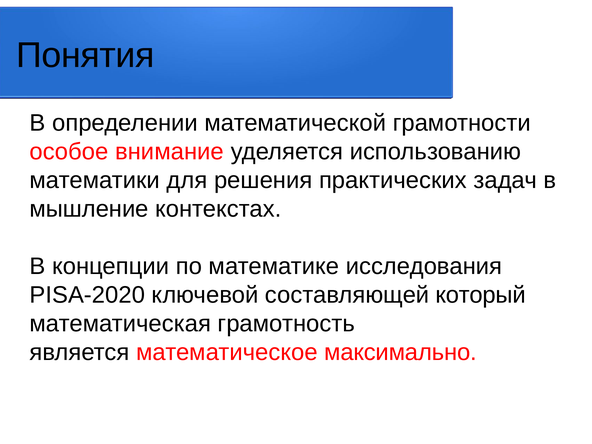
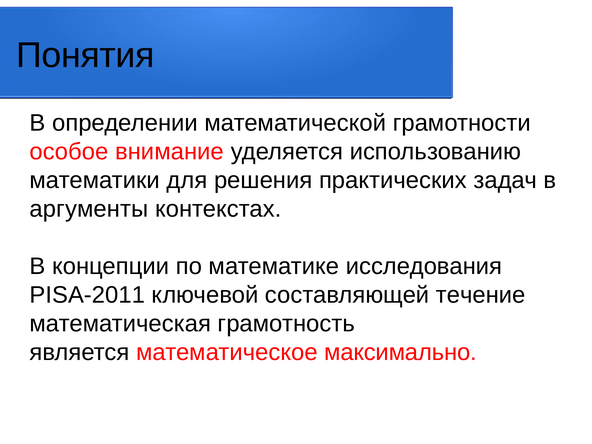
мышление: мышление -> аргументы
PISA-2020: PISA-2020 -> PISA-2011
который: который -> течение
